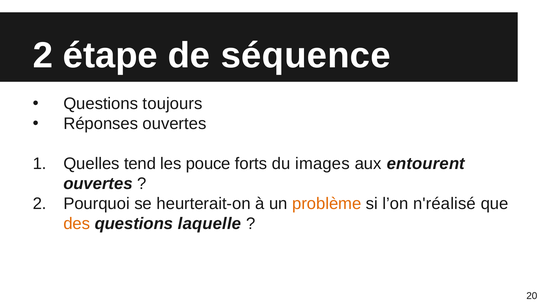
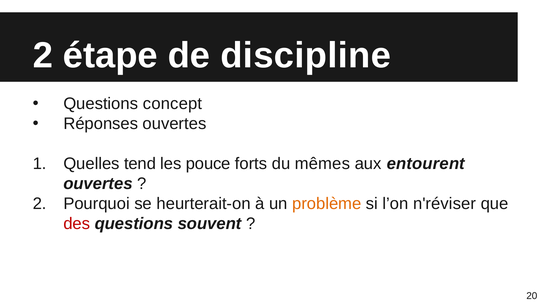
séquence: séquence -> discipline
toujours: toujours -> concept
images: images -> mêmes
n'réalisé: n'réalisé -> n'réviser
des colour: orange -> red
laquelle: laquelle -> souvent
